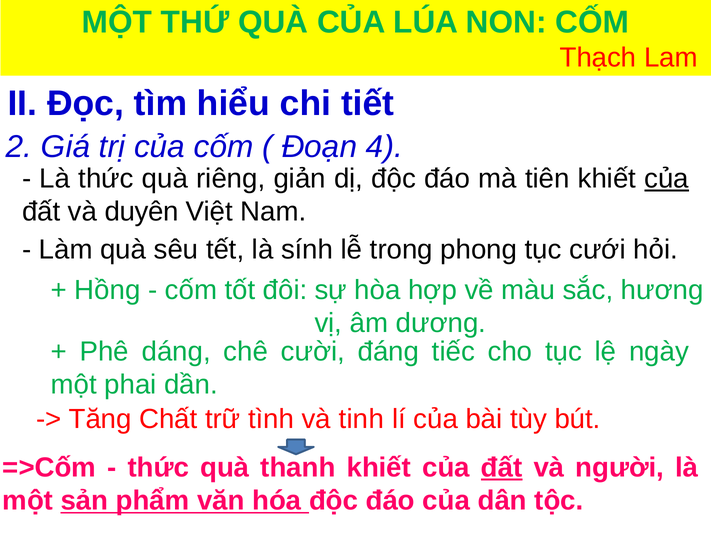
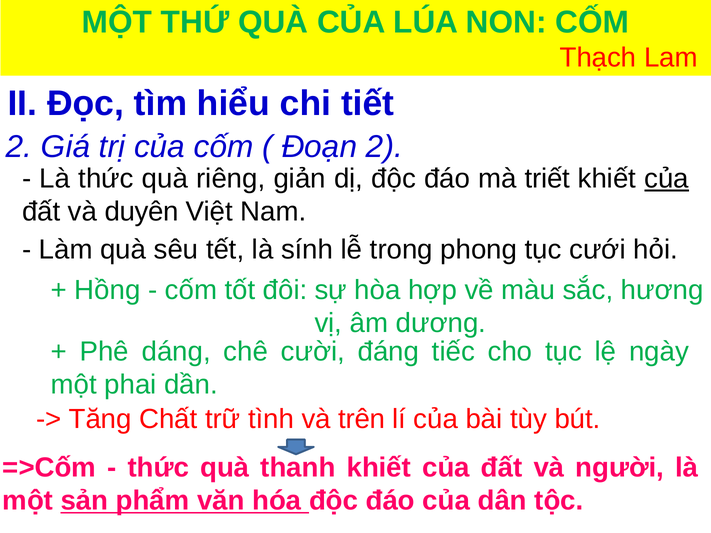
Đoạn 4: 4 -> 2
tiên: tiên -> triết
tinh: tinh -> trên
đất at (502, 468) underline: present -> none
